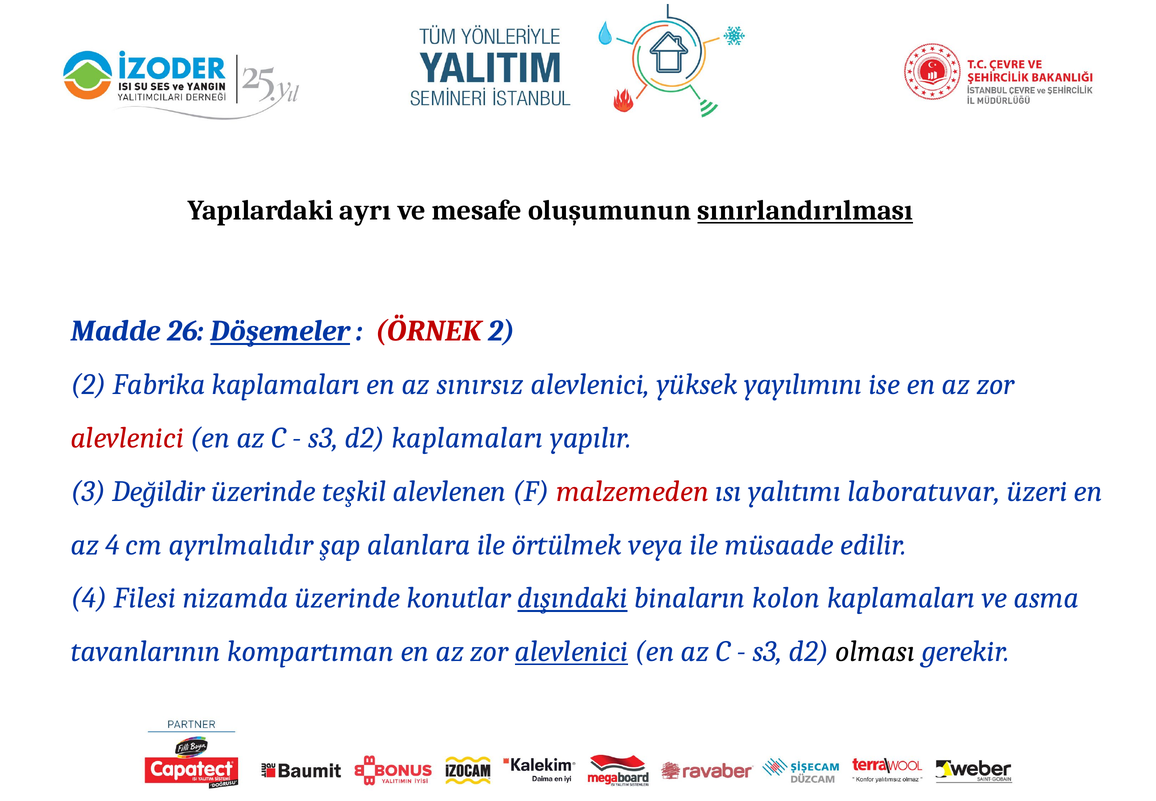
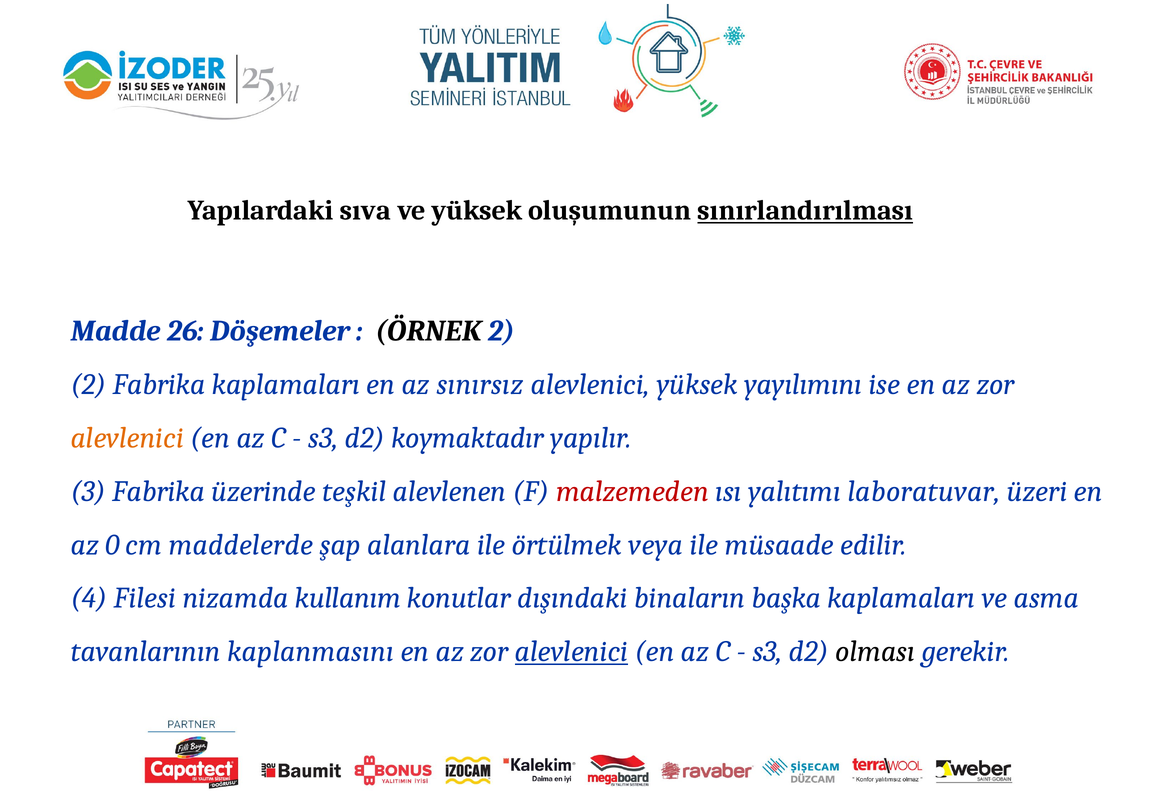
ayrı: ayrı -> sıva
ve mesafe: mesafe -> yüksek
Döşemeler underline: present -> none
ÖRNEK colour: red -> black
alevlenici at (127, 438) colour: red -> orange
d2 kaplamaları: kaplamaları -> koymaktadır
3 Değildir: Değildir -> Fabrika
az 4: 4 -> 0
ayrılmalıdır: ayrılmalıdır -> maddelerde
nizamda üzerinde: üzerinde -> kullanım
dışındaki underline: present -> none
kolon: kolon -> başka
kompartıman: kompartıman -> kaplanmasını
